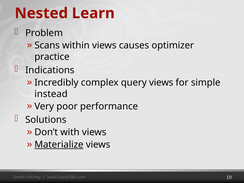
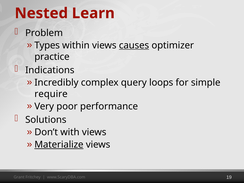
Scans: Scans -> Types
causes underline: none -> present
query views: views -> loops
instead: instead -> require
